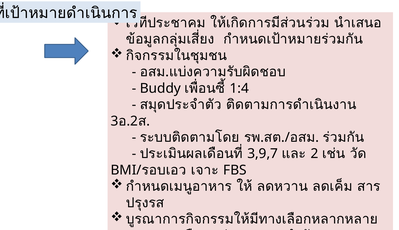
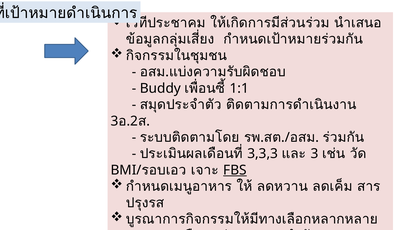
1:4: 1:4 -> 1:1
3,9,7: 3,9,7 -> 3,3,3
2: 2 -> 3
FBS underline: none -> present
